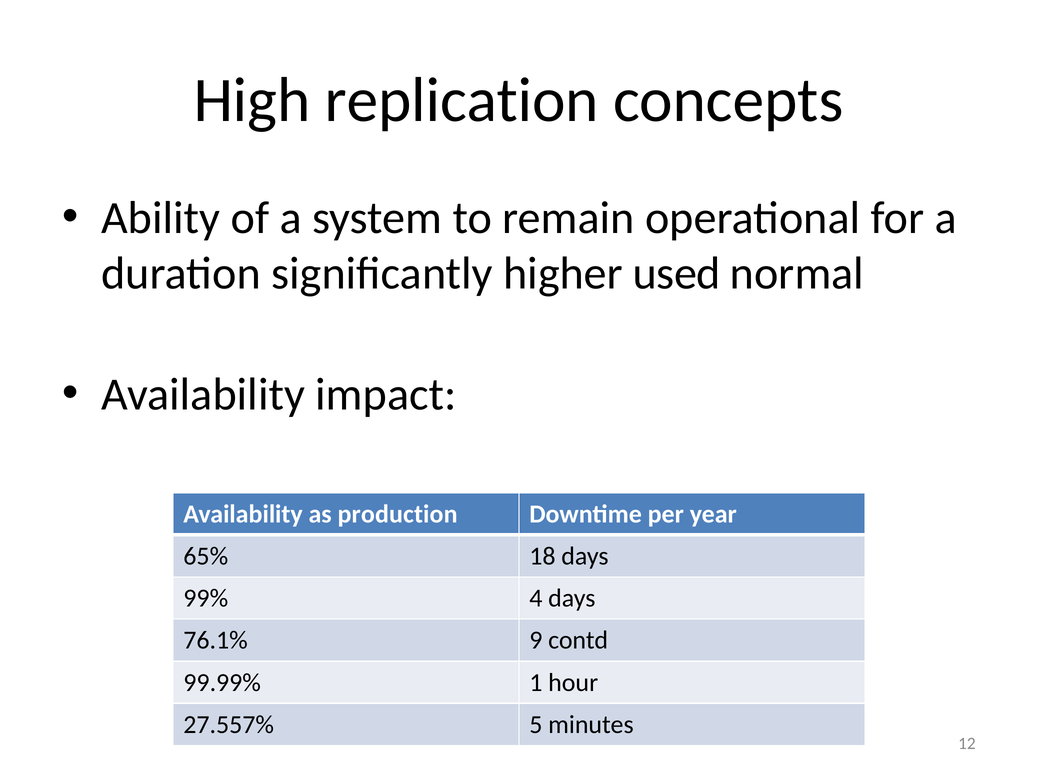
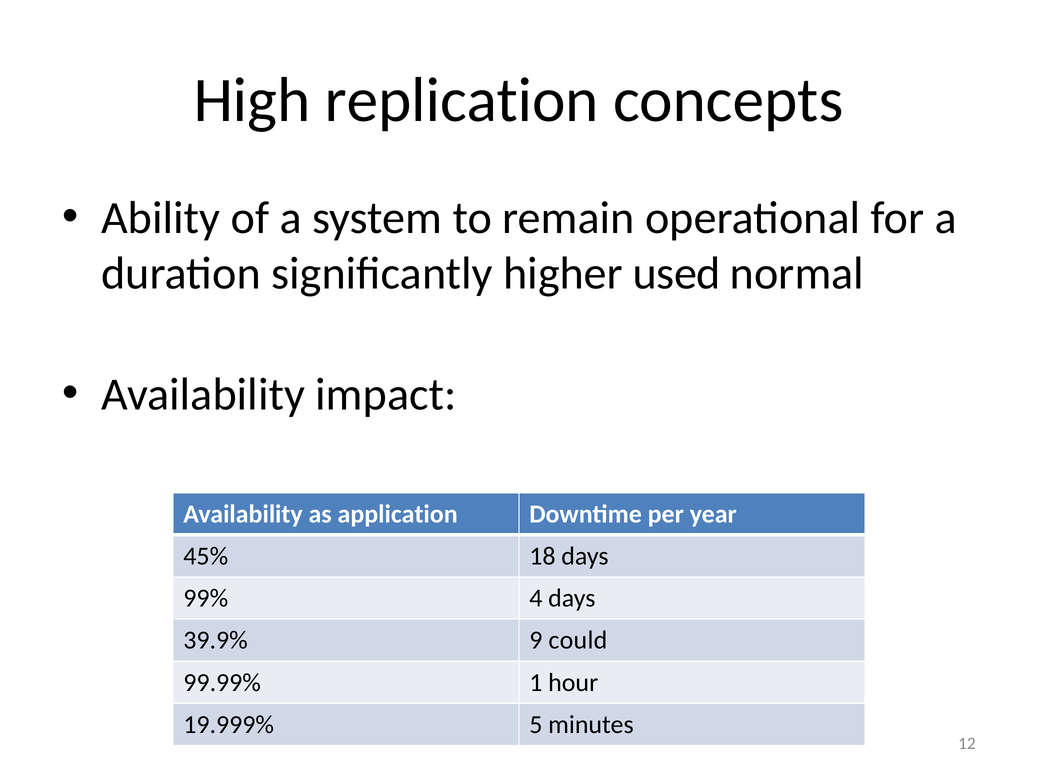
production: production -> application
65%: 65% -> 45%
76.1%: 76.1% -> 39.9%
contd: contd -> could
27.557%: 27.557% -> 19.999%
